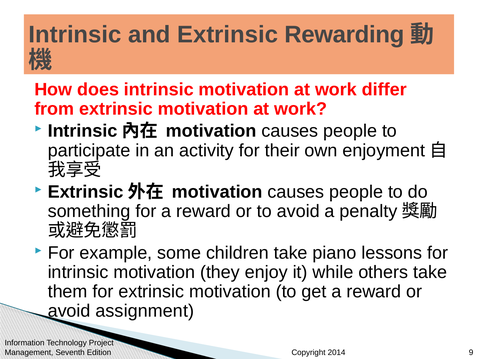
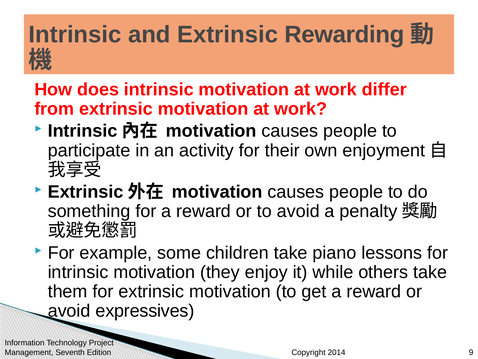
assignment: assignment -> expressives
